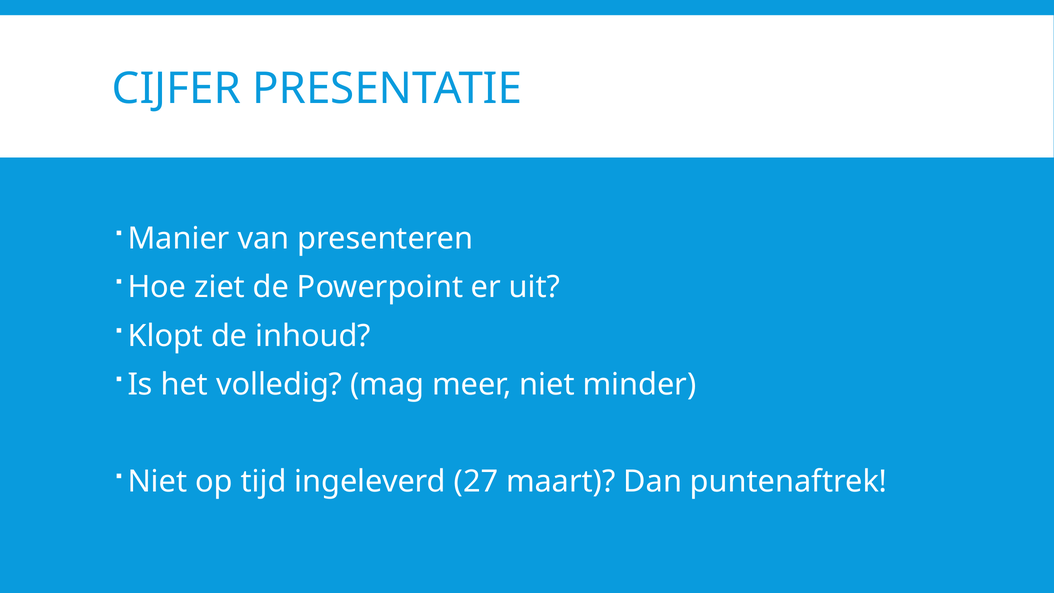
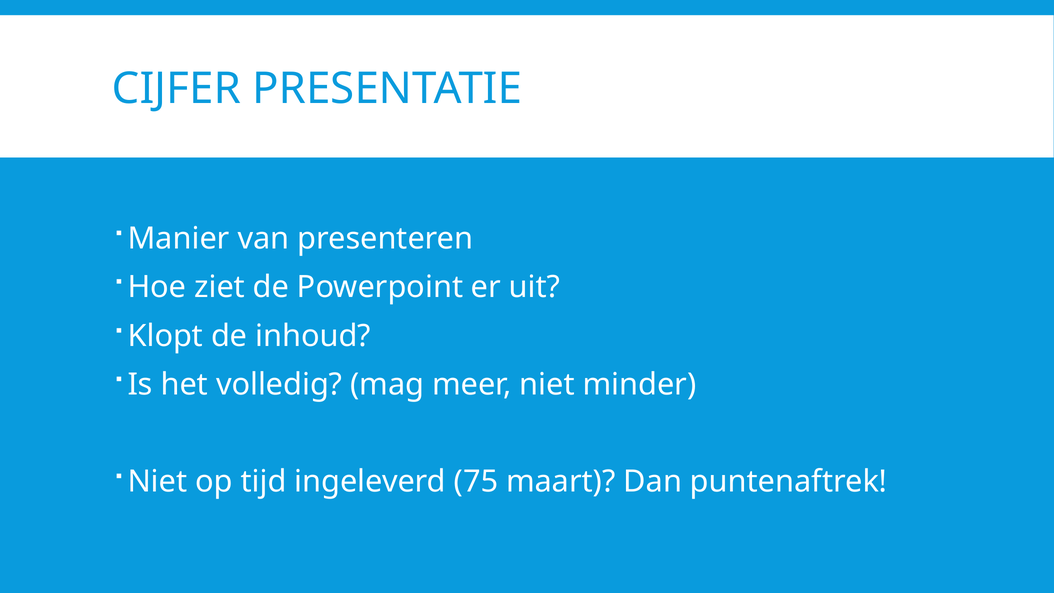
27: 27 -> 75
